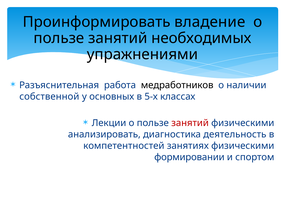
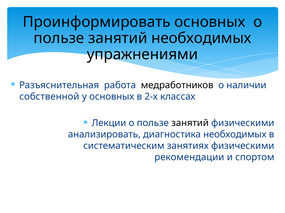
Проинформировать владение: владение -> основных
5-х: 5-х -> 2-х
занятий at (190, 123) colour: red -> black
диагностика деятельность: деятельность -> необходимых
компетентностей: компетентностей -> систематическим
формировании: формировании -> рекомендации
